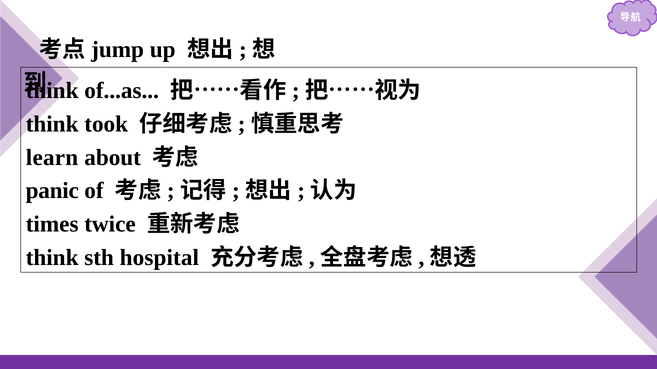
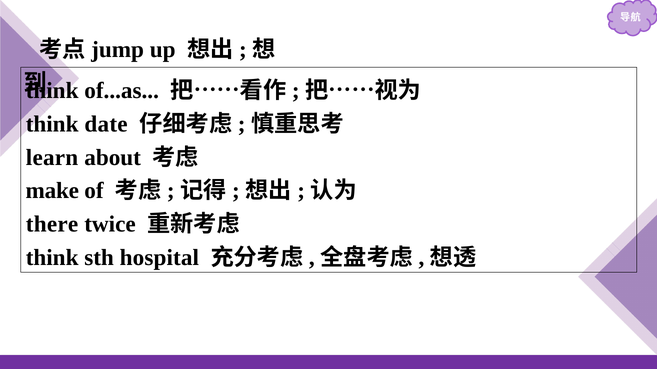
took: took -> date
panic: panic -> make
times: times -> there
